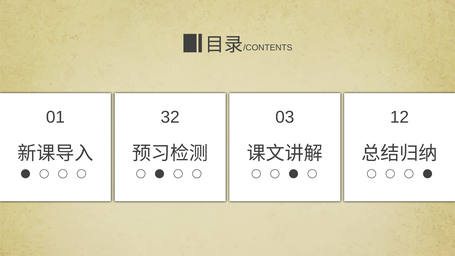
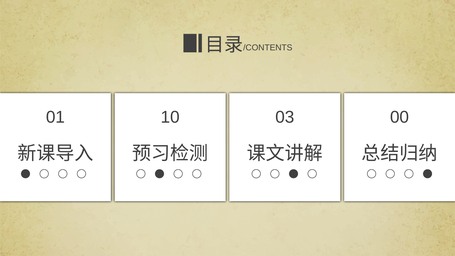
32: 32 -> 10
12: 12 -> 00
